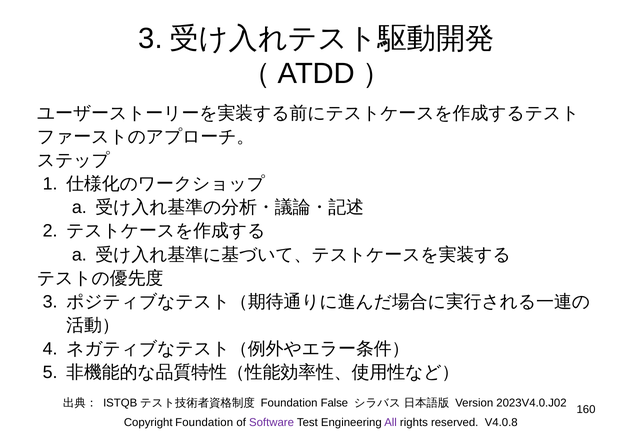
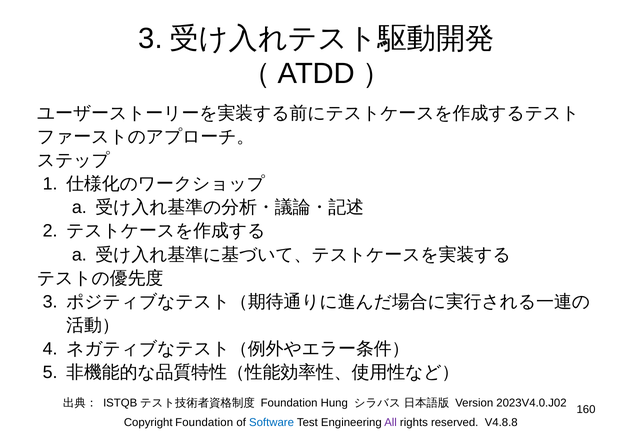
False: False -> Hung
Software colour: purple -> blue
V4.0.8: V4.0.8 -> V4.8.8
